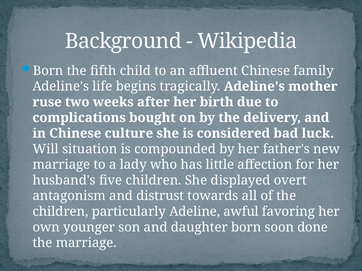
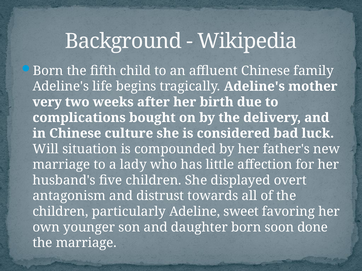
ruse: ruse -> very
awful: awful -> sweet
